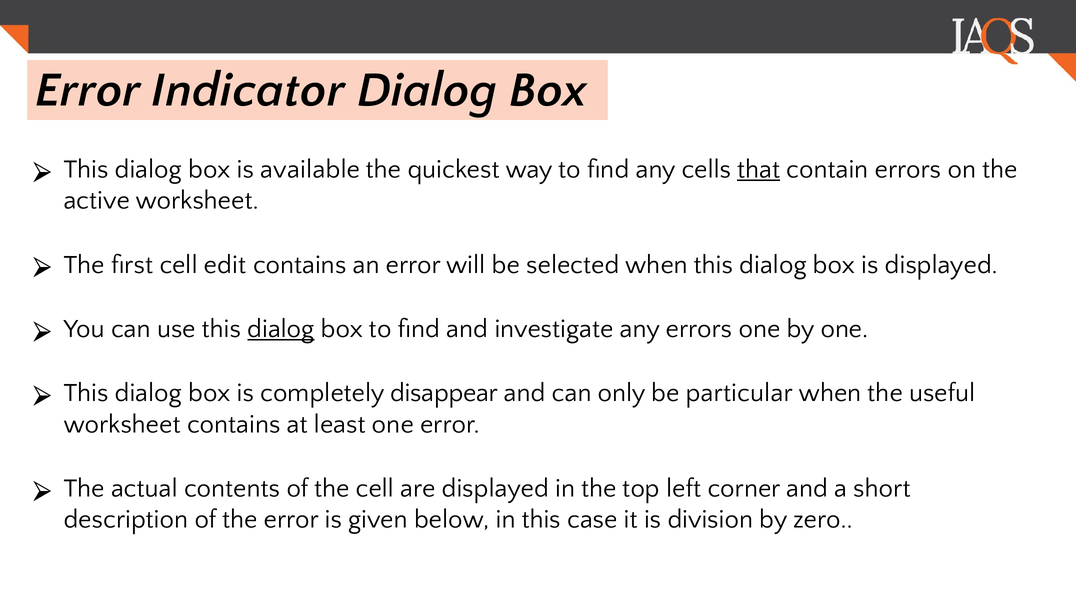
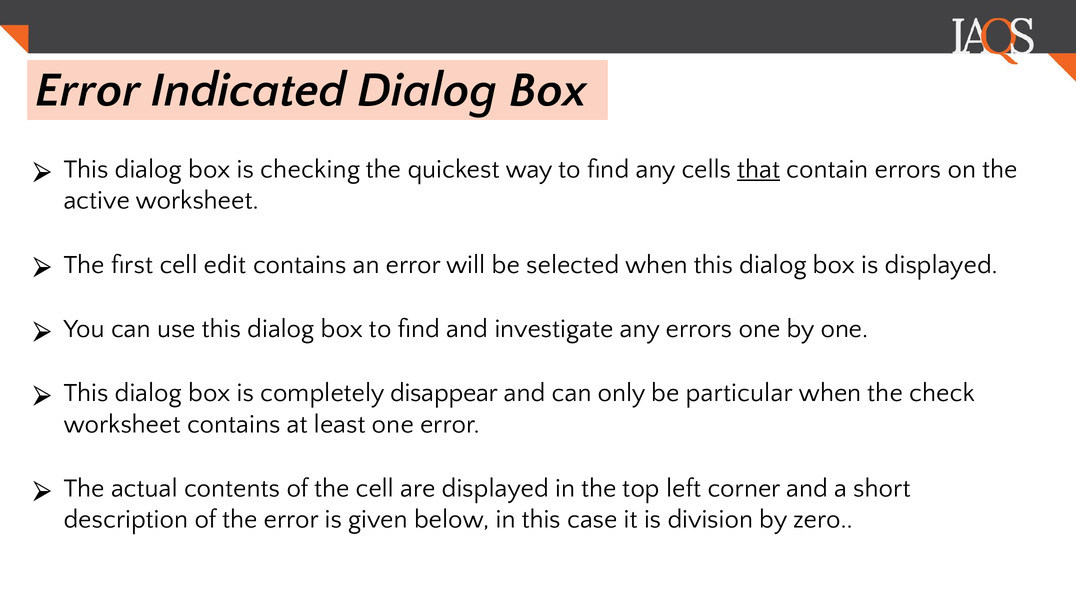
Indicator: Indicator -> Indicated
available: available -> checking
dialog at (281, 329) underline: present -> none
useful: useful -> check
